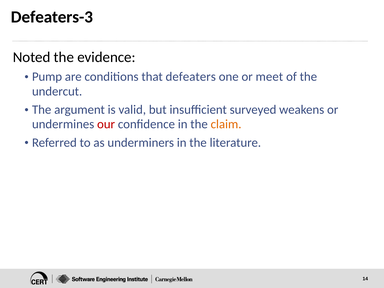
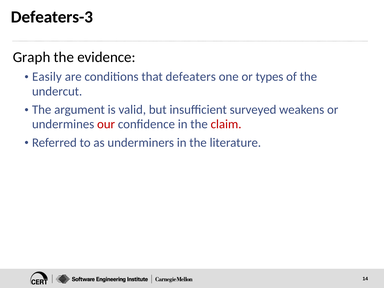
Noted: Noted -> Graph
Pump: Pump -> Easily
meet: meet -> types
claim colour: orange -> red
